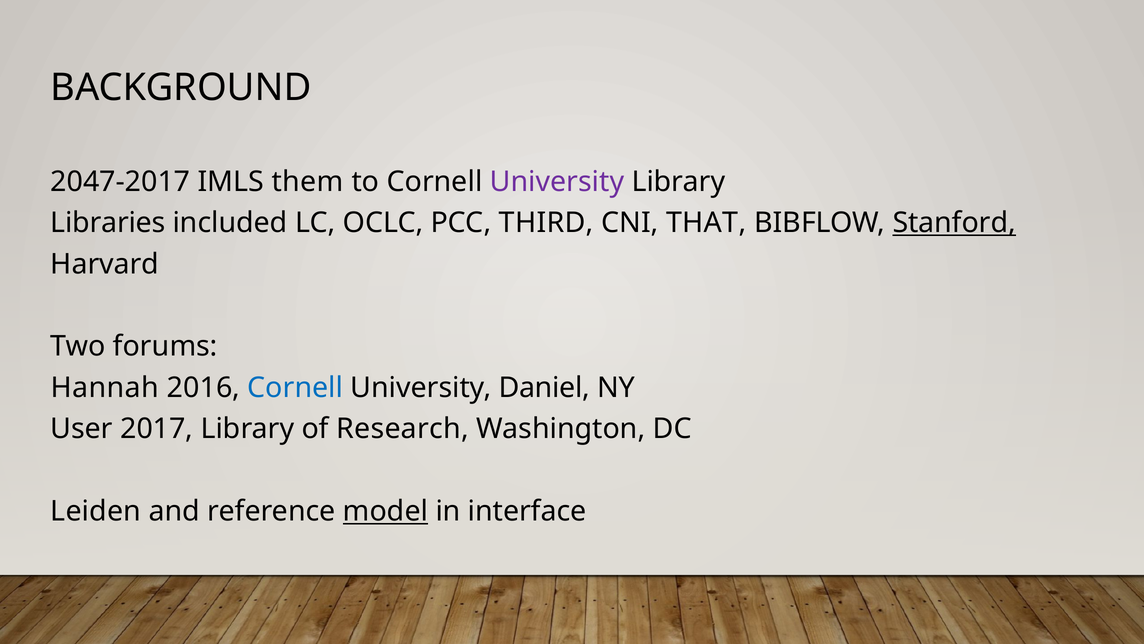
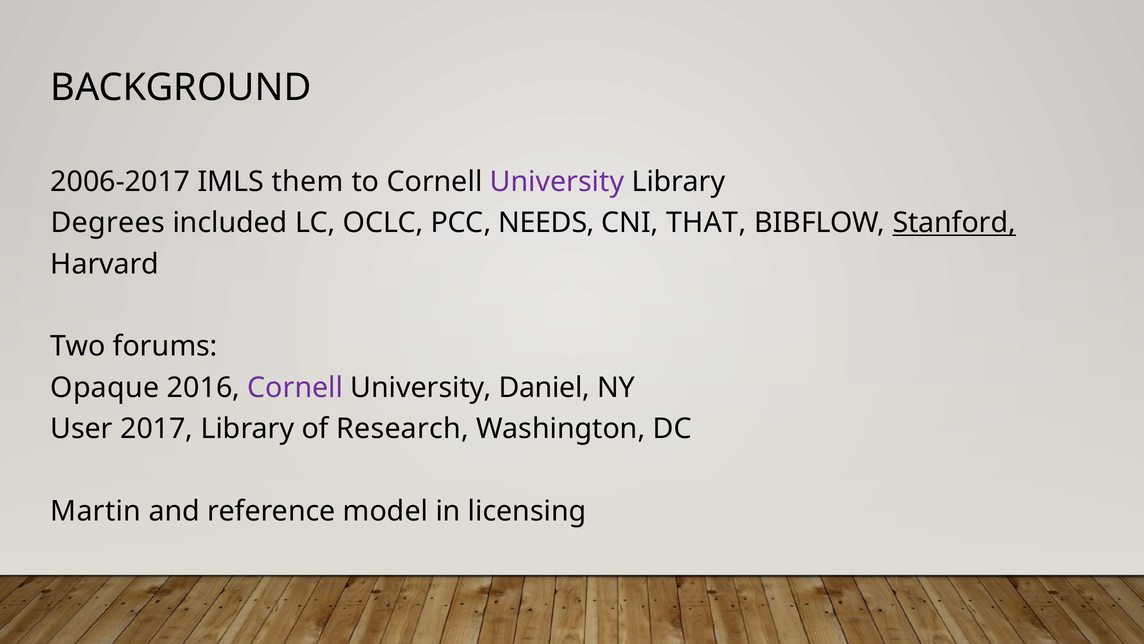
2047-2017: 2047-2017 -> 2006-2017
Libraries: Libraries -> Degrees
THIRD: THIRD -> NEEDS
Hannah: Hannah -> Opaque
Cornell at (295, 387) colour: blue -> purple
Leiden: Leiden -> Martin
model underline: present -> none
interface: interface -> licensing
